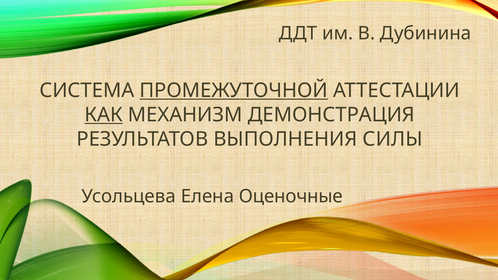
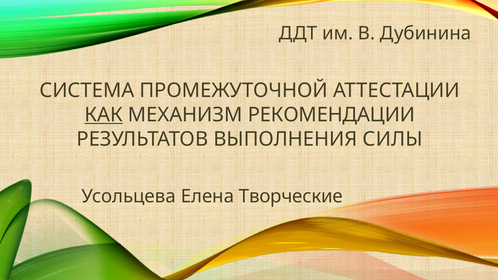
ПРОМЕЖУТОЧНОЙ underline: present -> none
ДЕМОНСТРАЦИЯ: ДЕМОНСТРАЦИЯ -> РЕКОМЕНДАЦИИ
Оценочные: Оценочные -> Творческие
